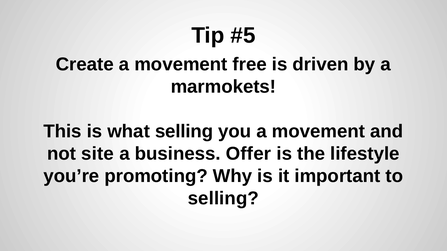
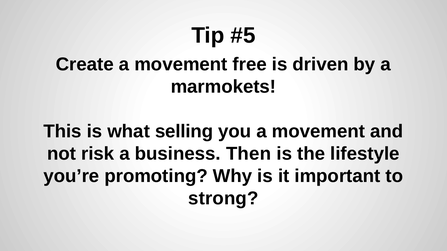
site: site -> risk
Offer: Offer -> Then
selling at (223, 199): selling -> strong
